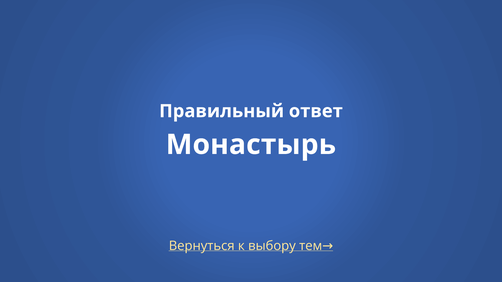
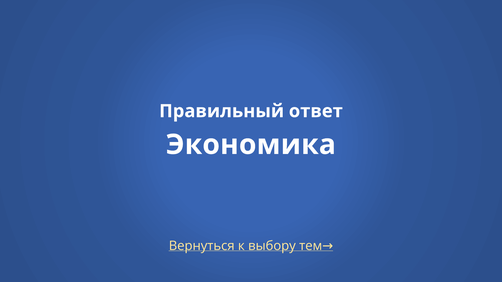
Монастырь: Монастырь -> Экономика
